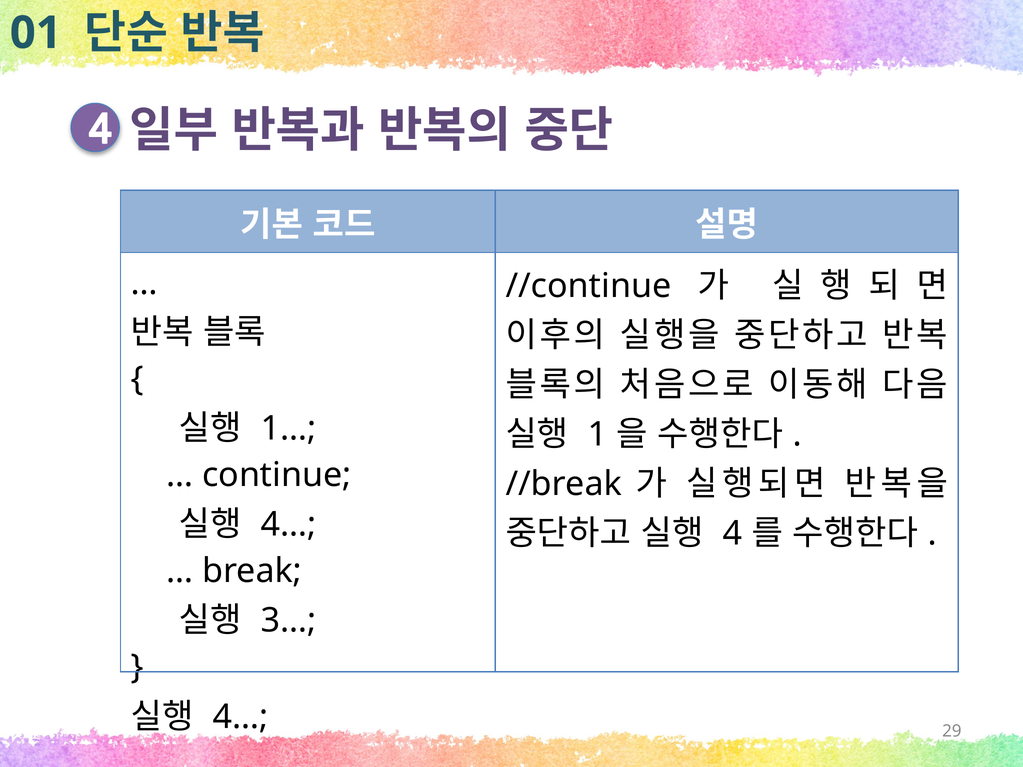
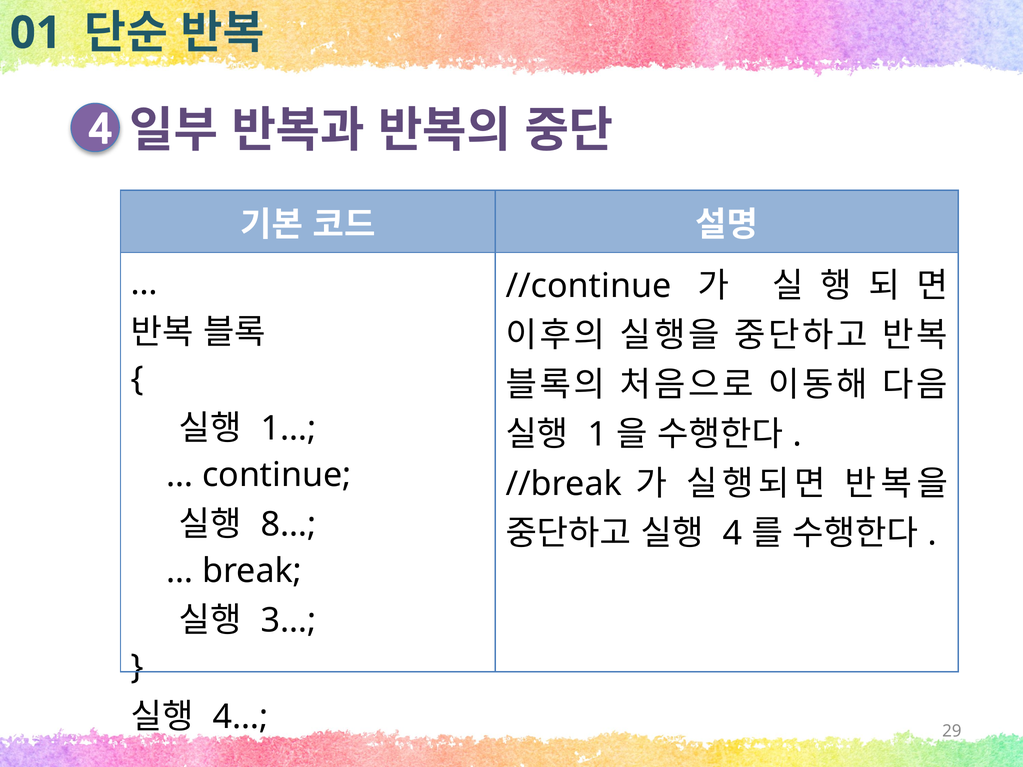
4… at (289, 525): 4… -> 8…
